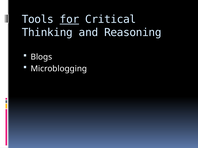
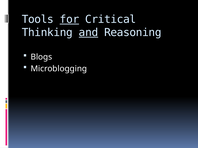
and underline: none -> present
